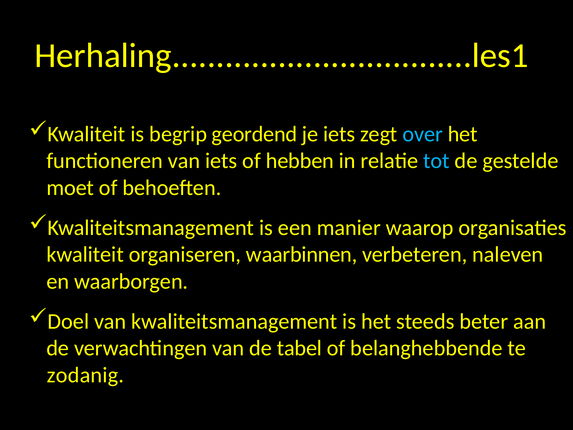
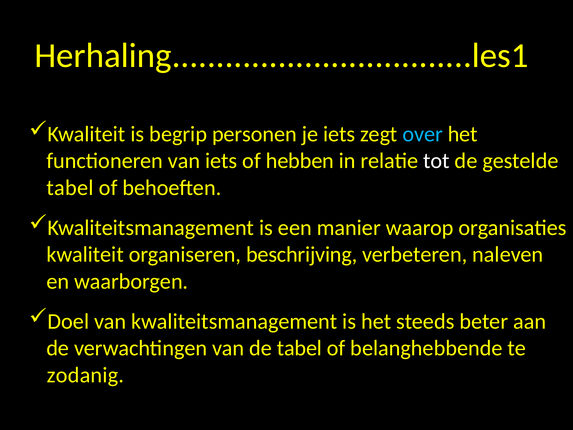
geordend: geordend -> personen
tot colour: light blue -> white
moet at (70, 188): moet -> tabel
waarbinnen: waarbinnen -> beschrijving
